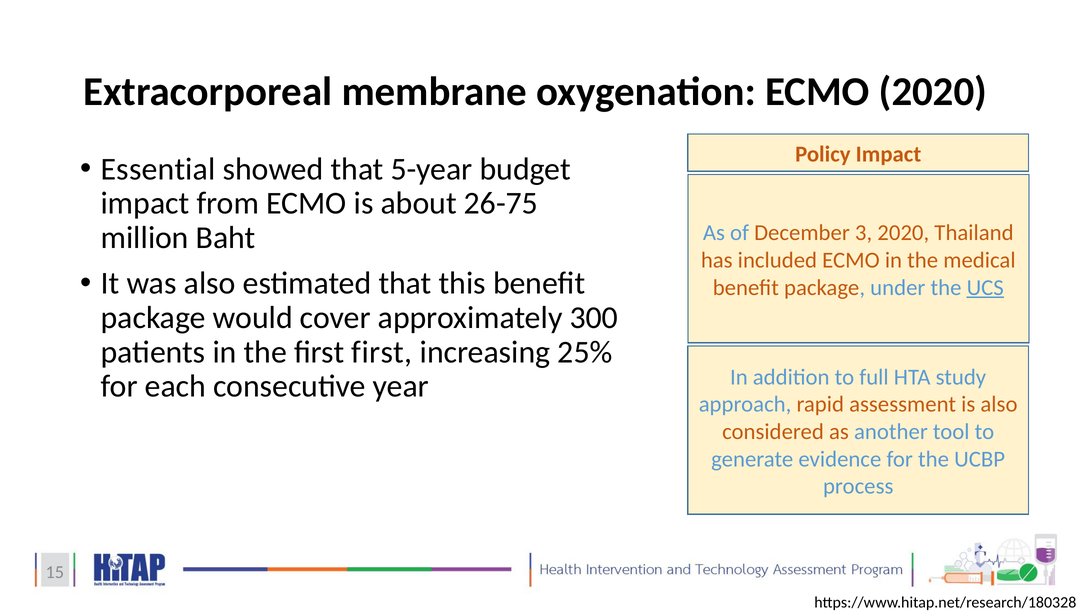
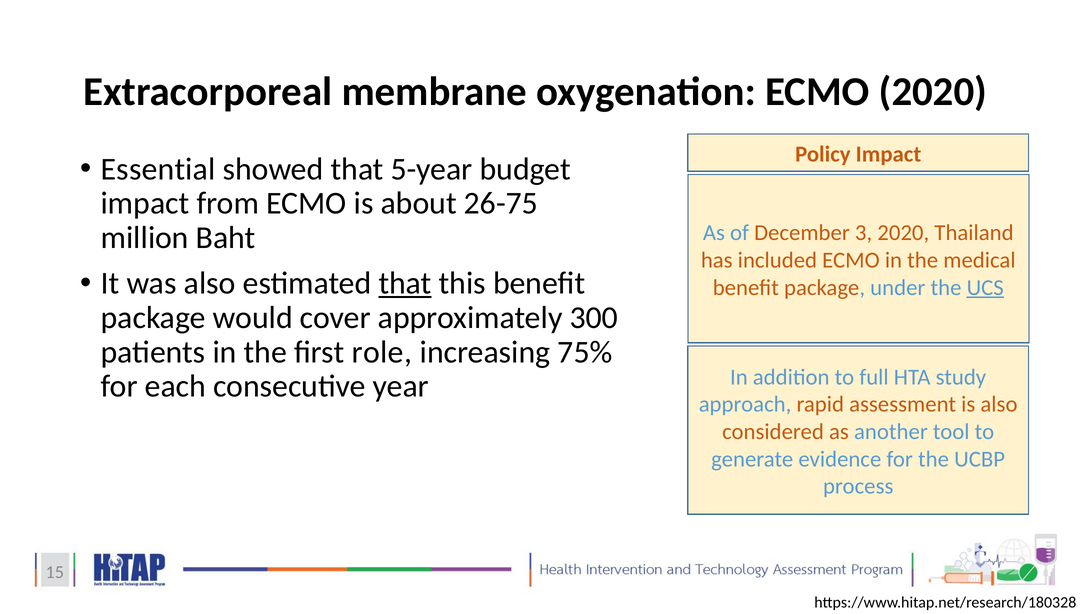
that at (405, 284) underline: none -> present
first first: first -> role
25%: 25% -> 75%
